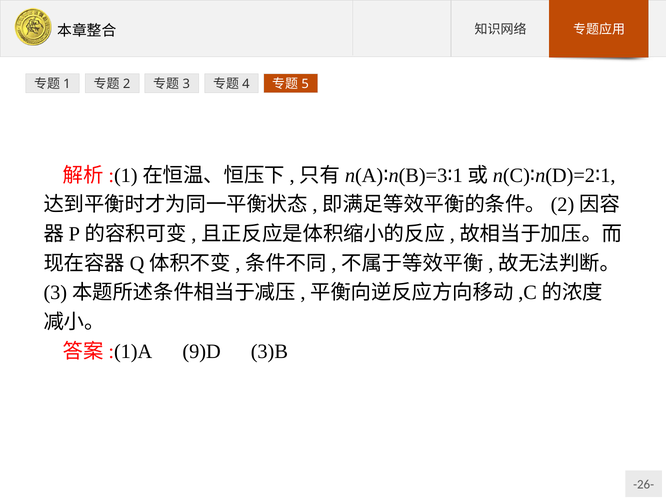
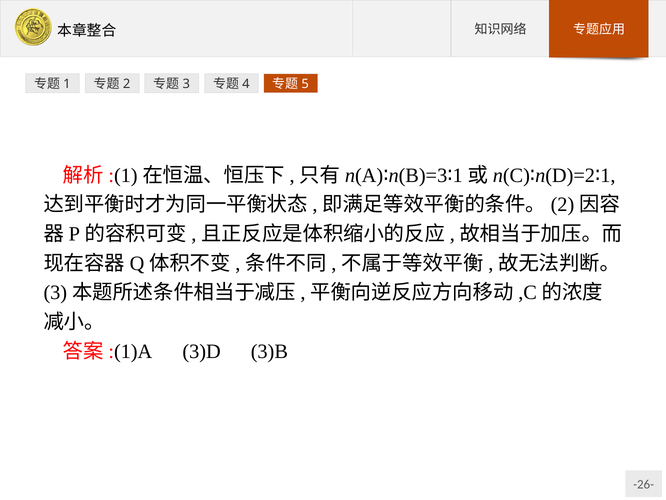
9)D: 9)D -> 3)D
